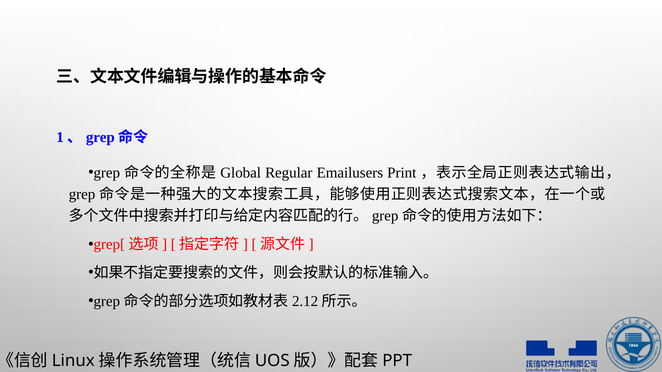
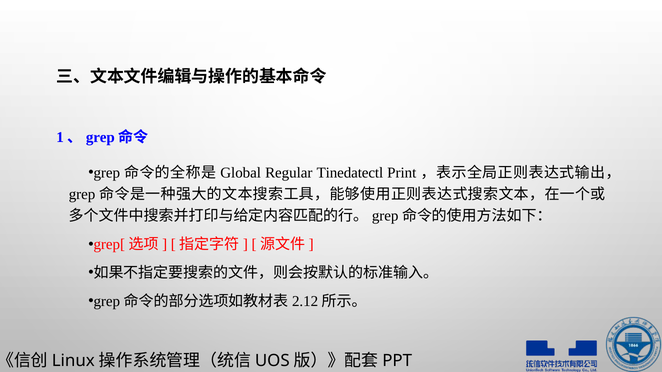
Emailusers: Emailusers -> Tinedatectl
